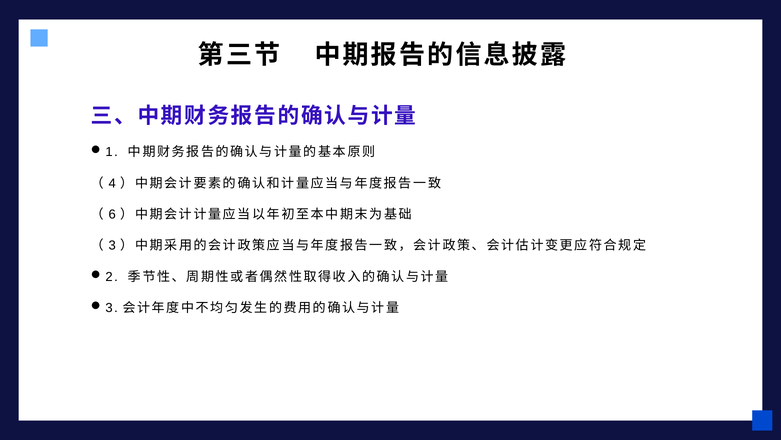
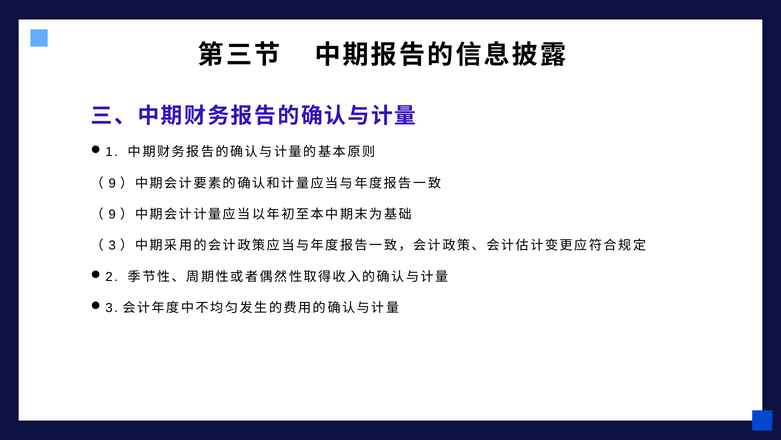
4 at (112, 183): 4 -> 9
6 at (112, 214): 6 -> 9
